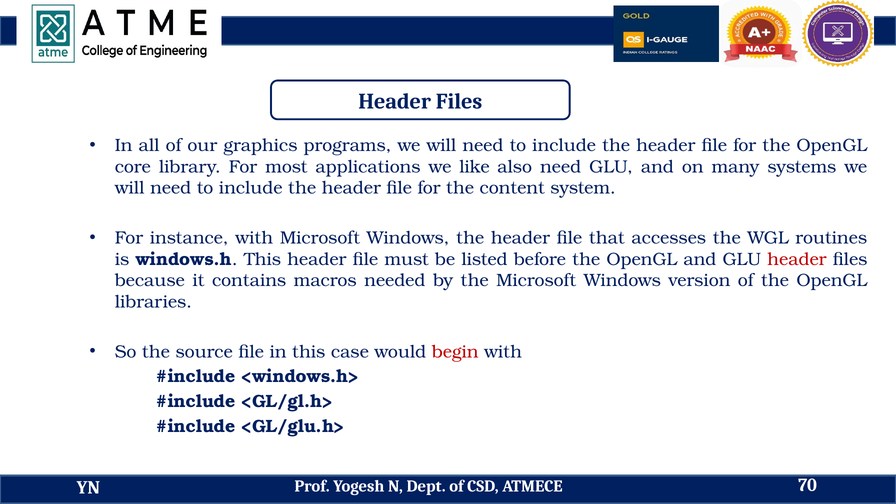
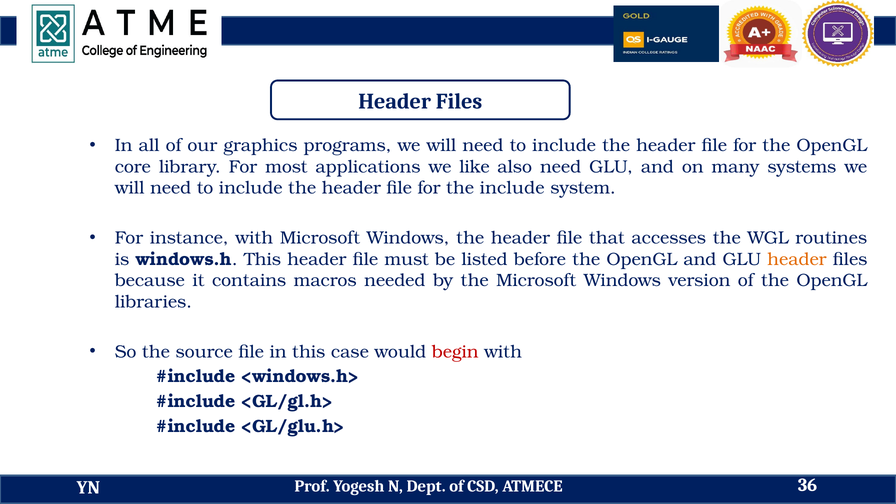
the content: content -> include
header at (797, 259) colour: red -> orange
70: 70 -> 36
